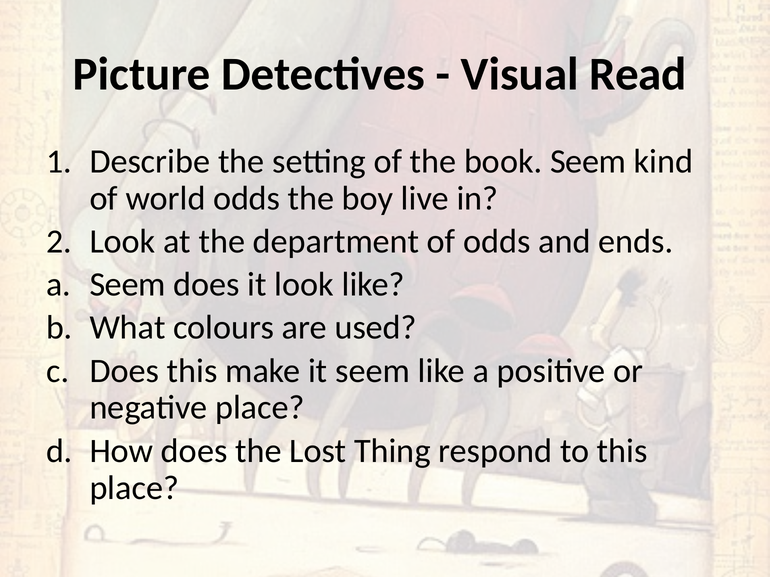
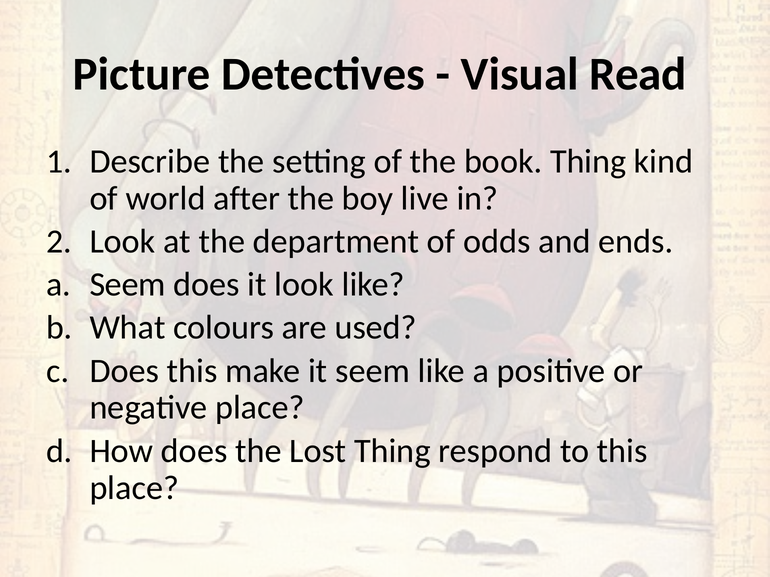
book Seem: Seem -> Thing
world odds: odds -> after
